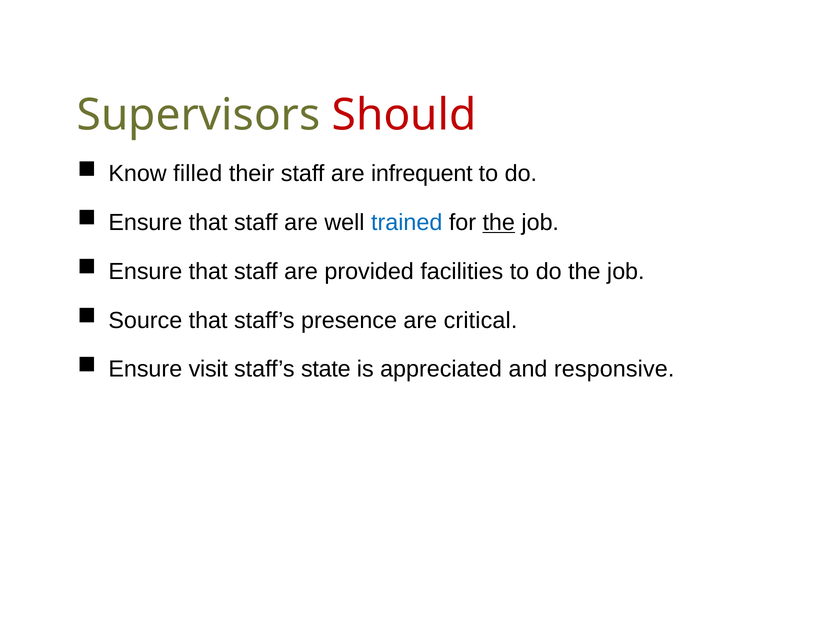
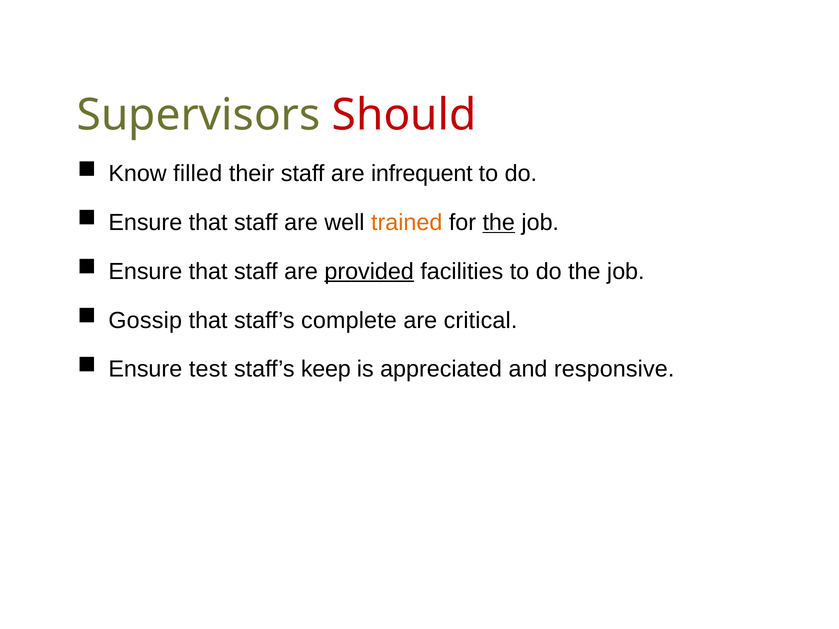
trained colour: blue -> orange
provided underline: none -> present
Source: Source -> Gossip
presence: presence -> complete
visit: visit -> test
state: state -> keep
